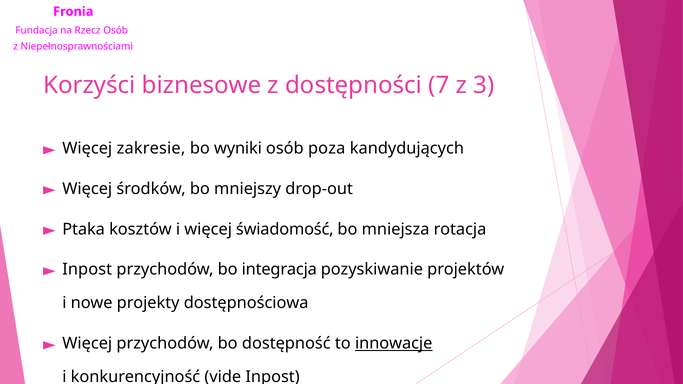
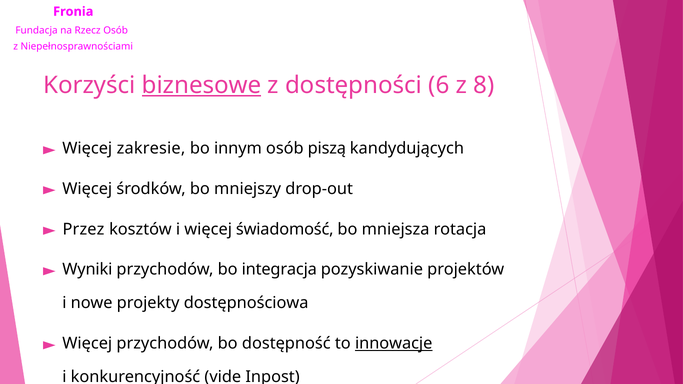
biznesowe underline: none -> present
7: 7 -> 6
3: 3 -> 8
wyniki: wyniki -> innym
poza: poza -> piszą
Ptaka: Ptaka -> Przez
Inpost at (87, 270): Inpost -> Wyniki
